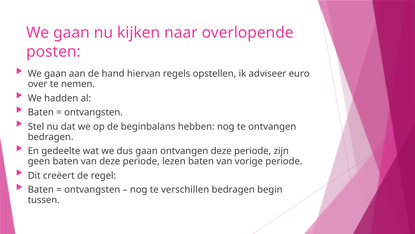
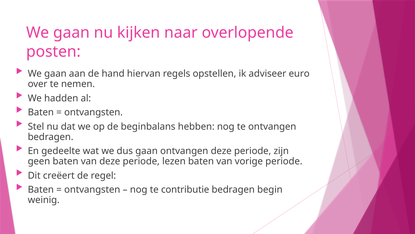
verschillen: verschillen -> contributie
tussen: tussen -> weinig
